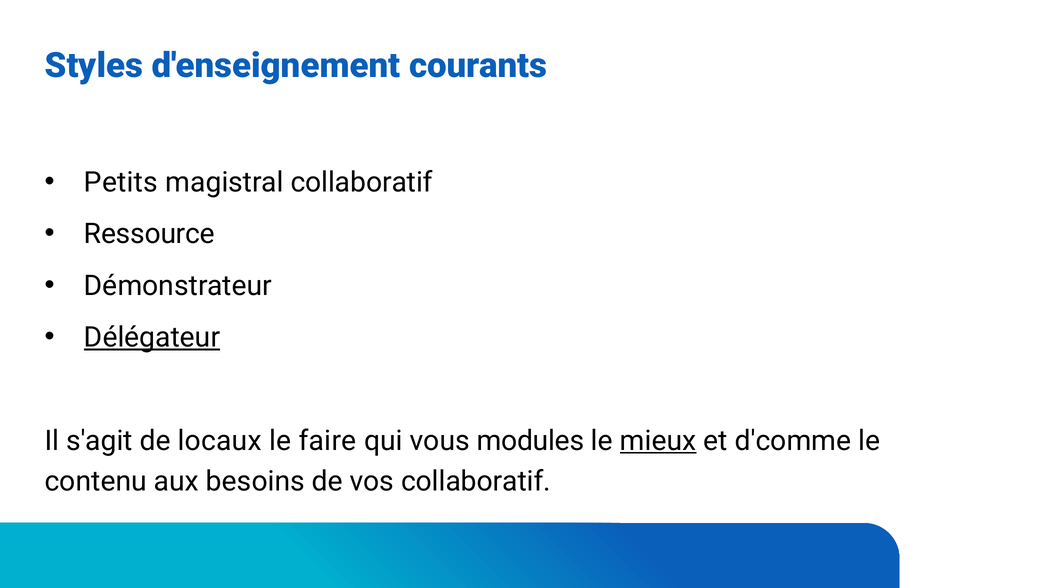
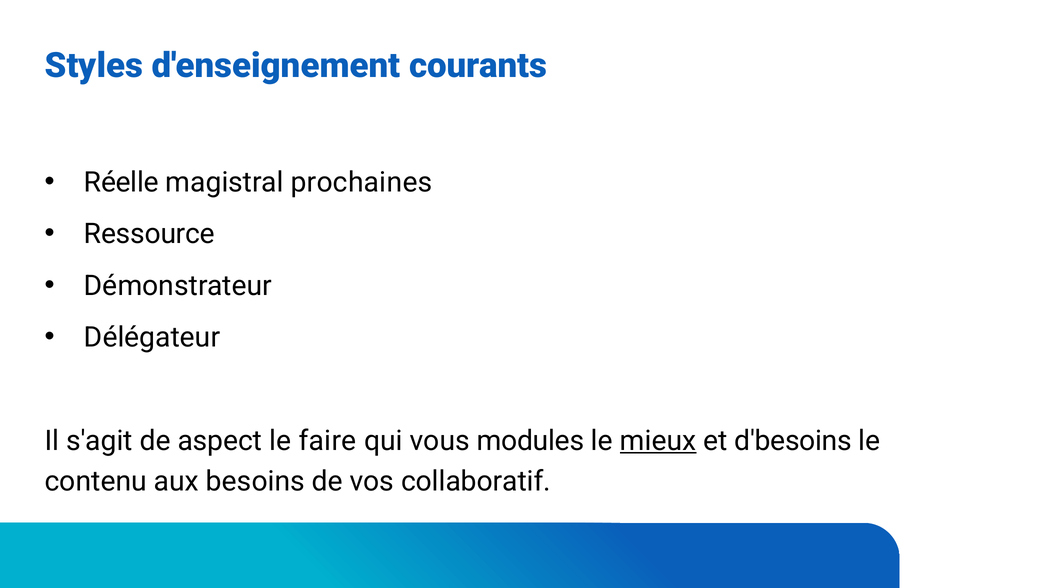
Petits: Petits -> Réelle
magistral collaboratif: collaboratif -> prochaines
Délégateur underline: present -> none
locaux: locaux -> aspect
d'comme: d'comme -> d'besoins
